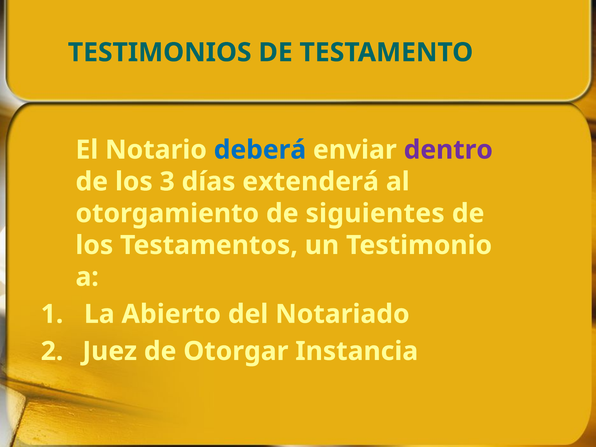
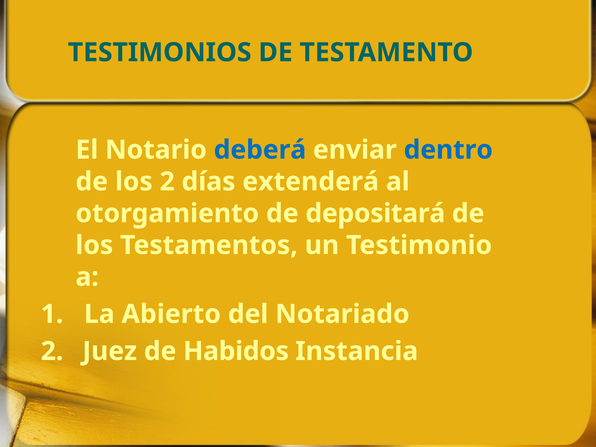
dentro colour: purple -> blue
los 3: 3 -> 2
siguientes: siguientes -> depositará
Otorgar: Otorgar -> Habidos
